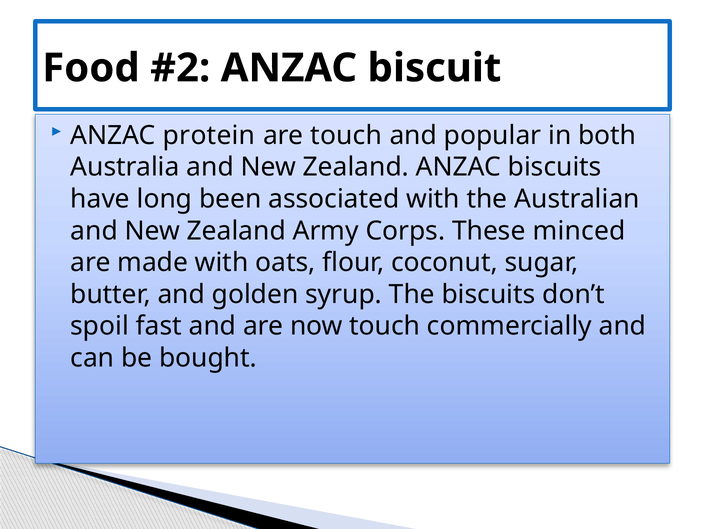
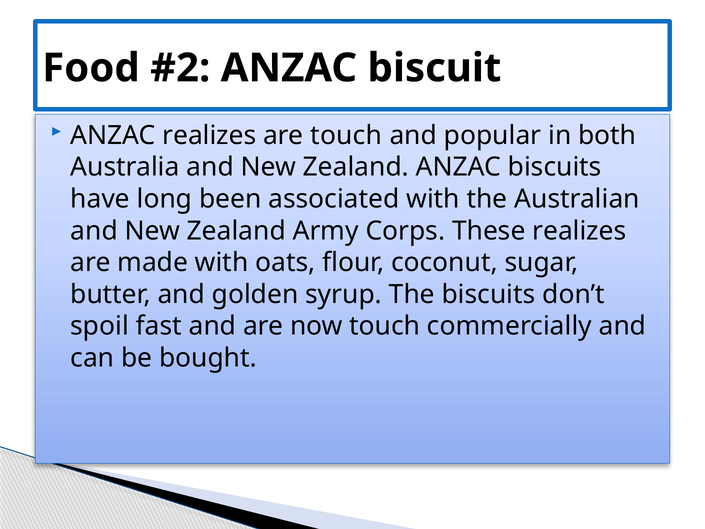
ANZAC protein: protein -> realizes
These minced: minced -> realizes
